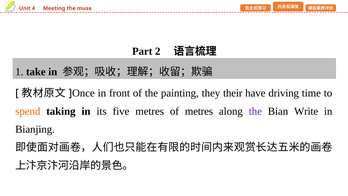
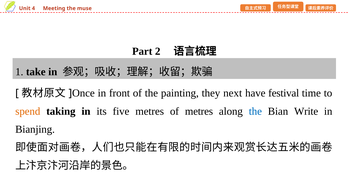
their: their -> next
driving: driving -> festival
the at (255, 111) colour: purple -> blue
